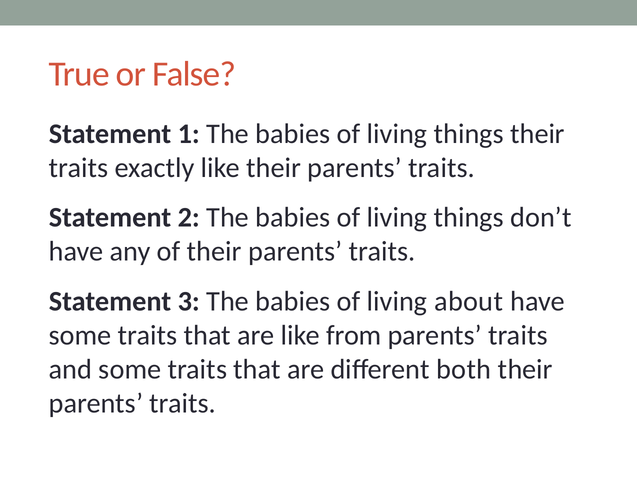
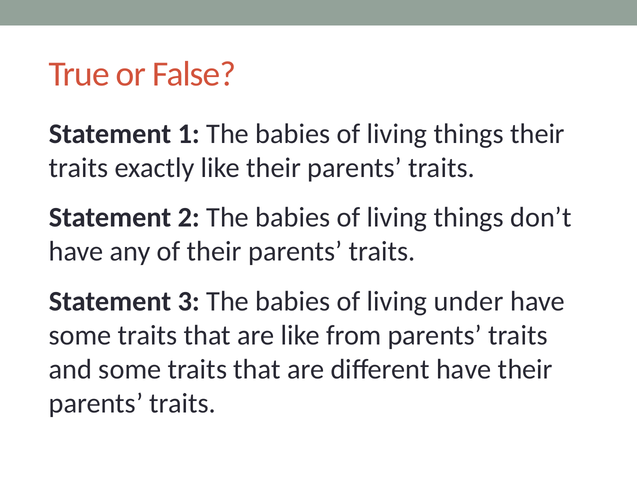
about: about -> under
different both: both -> have
